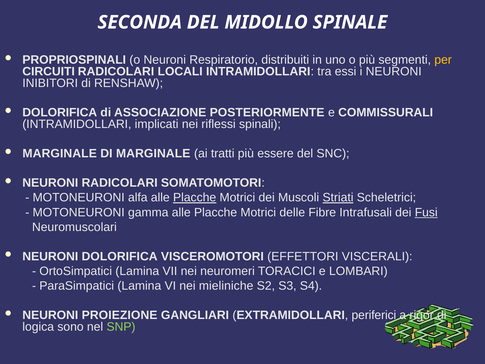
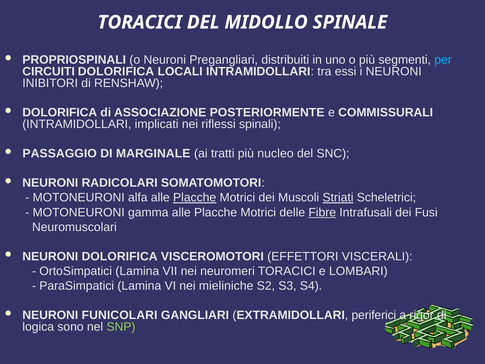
SECONDA at (140, 22): SECONDA -> TORACICI
Respiratorio: Respiratorio -> Pregangliari
per colour: yellow -> light blue
CIRCUITI RADICOLARI: RADICOLARI -> DOLORIFICA
MARGINALE at (60, 153): MARGINALE -> PASSAGGIO
essere: essere -> nucleo
Fibre underline: none -> present
Fusi underline: present -> none
PROIEZIONE: PROIEZIONE -> FUNICOLARI
